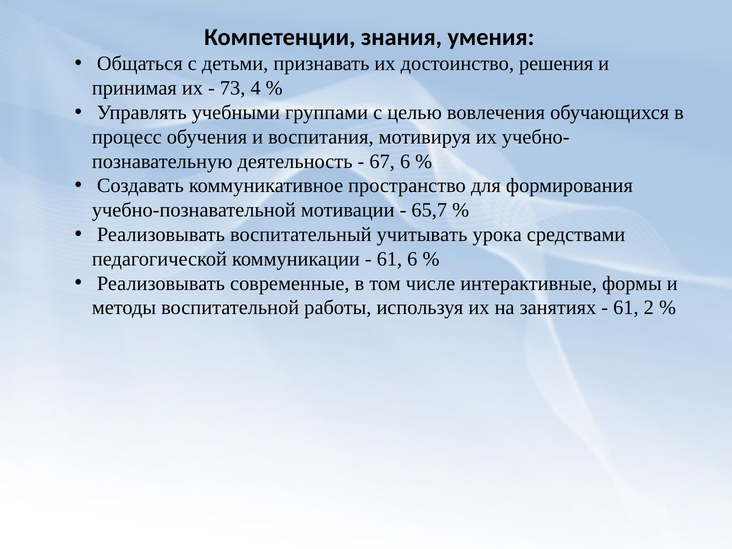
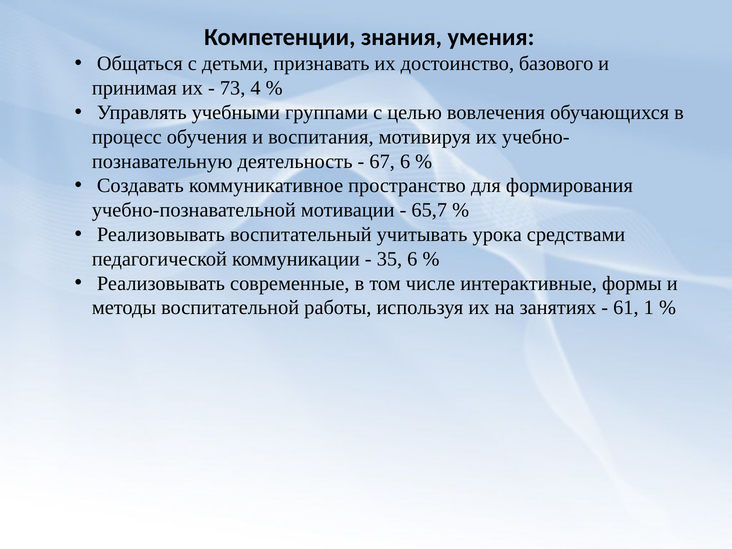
решения: решения -> базового
61 at (389, 259): 61 -> 35
2: 2 -> 1
